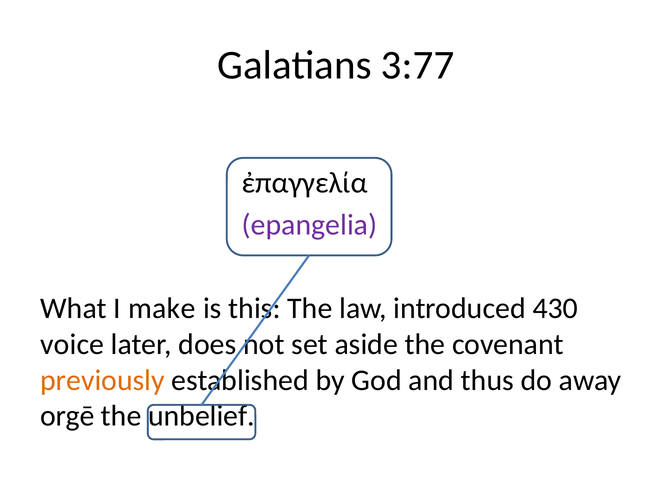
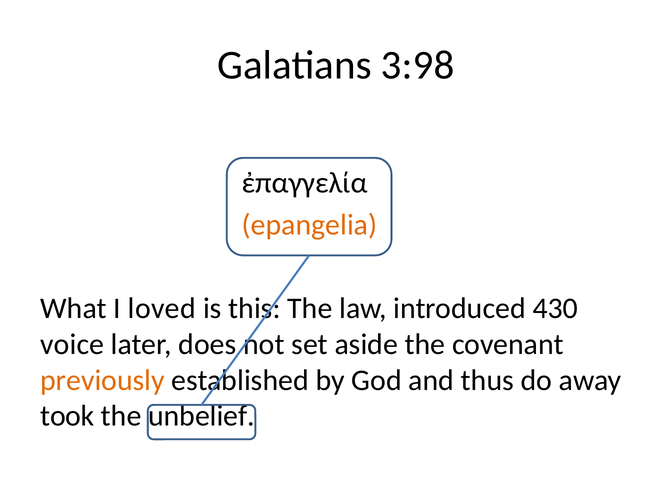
3:77: 3:77 -> 3:98
epangelia colour: purple -> orange
make: make -> loved
orgē: orgē -> took
